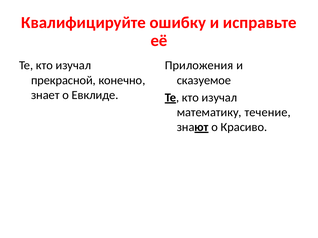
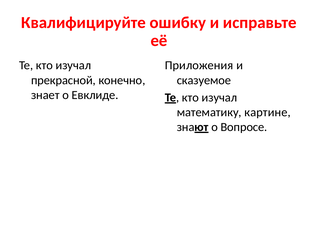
течение: течение -> картине
Красиво: Красиво -> Вопросе
